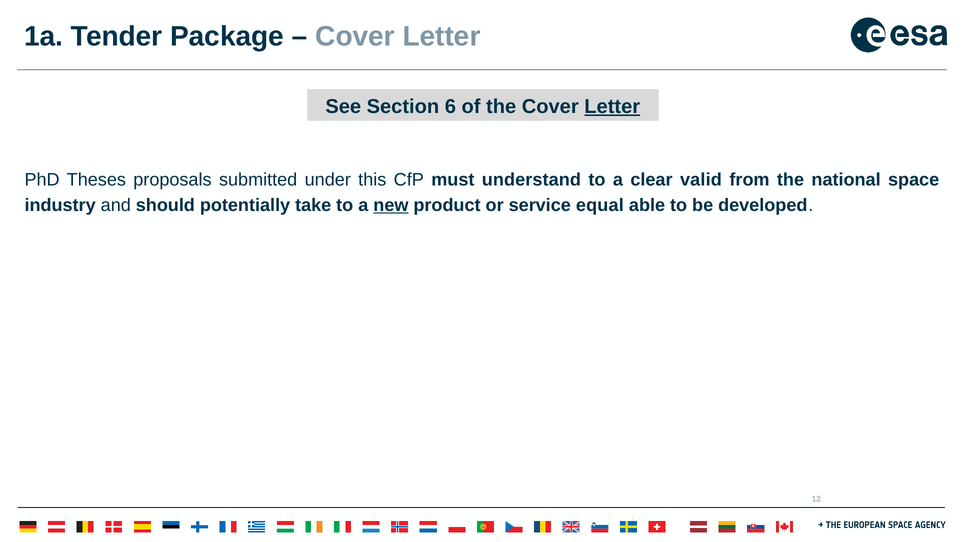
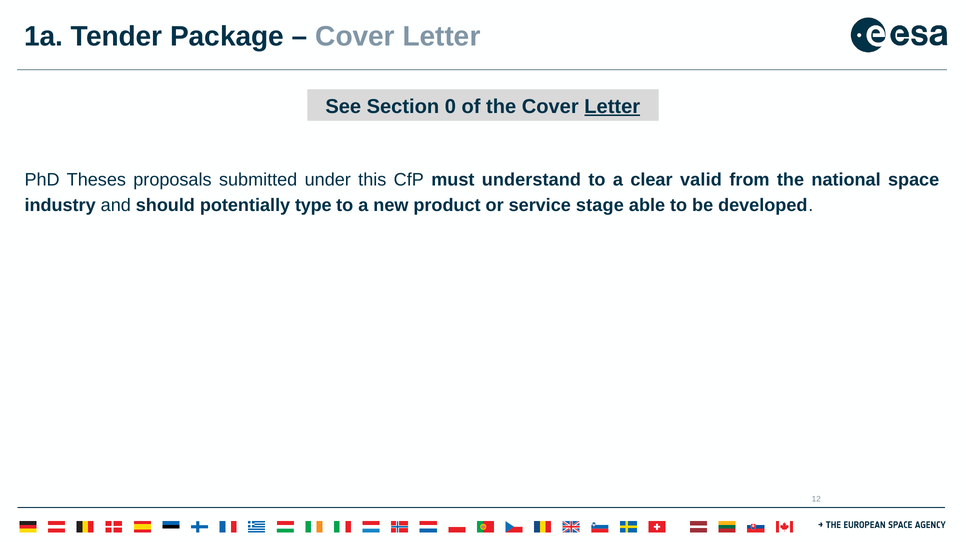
6: 6 -> 0
take: take -> type
new underline: present -> none
equal: equal -> stage
